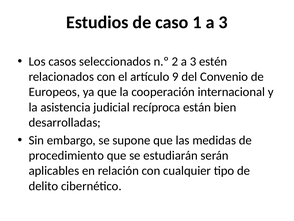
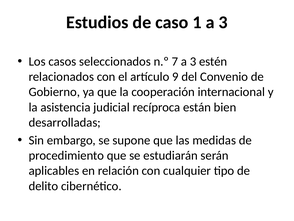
2: 2 -> 7
Europeos: Europeos -> Gobierno
